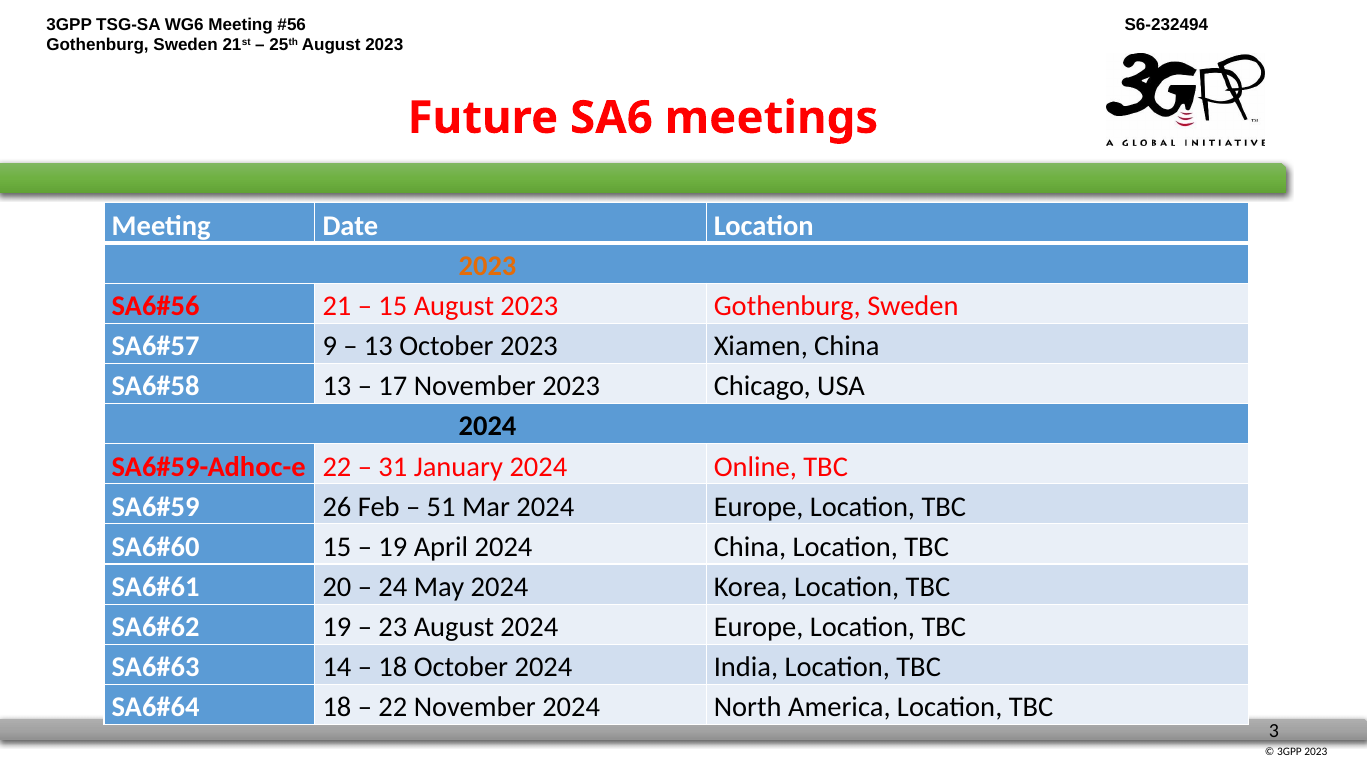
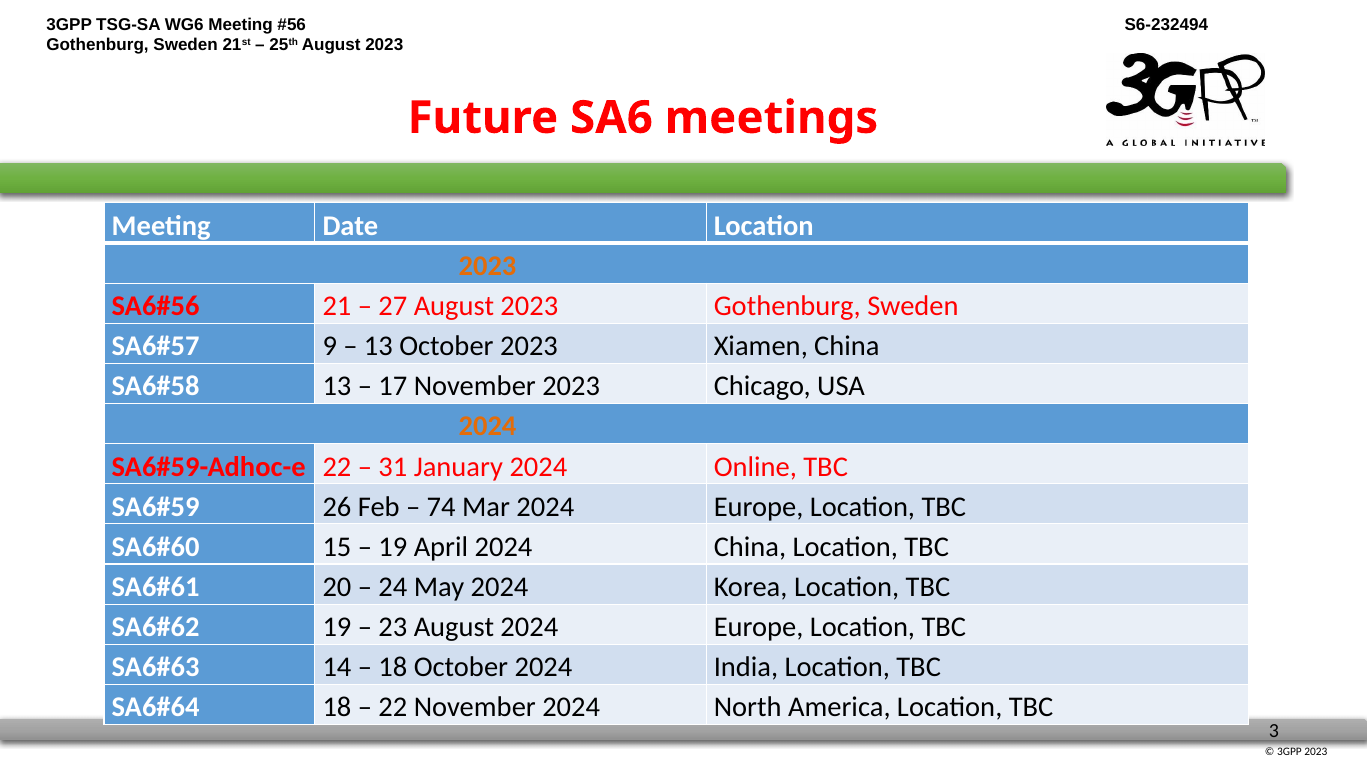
15 at (393, 306): 15 -> 27
2024 at (488, 426) colour: black -> orange
51: 51 -> 74
